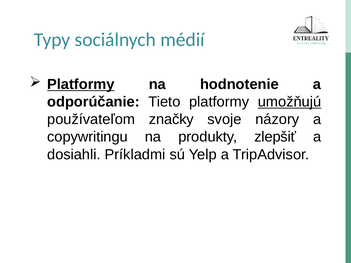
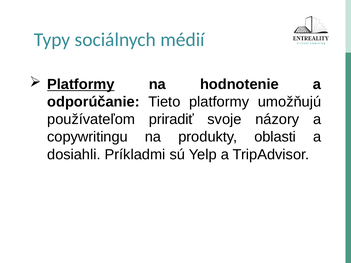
umožňujú underline: present -> none
značky: značky -> priradiť
zlepšiť: zlepšiť -> oblasti
